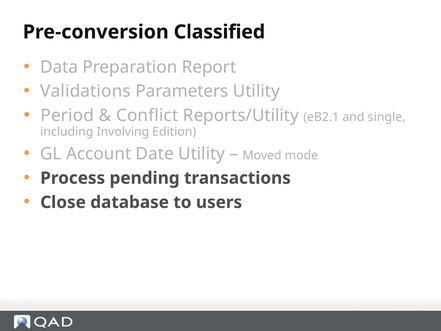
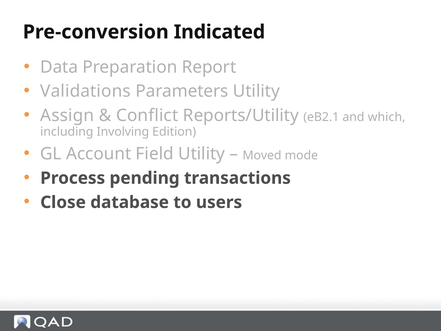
Classified: Classified -> Indicated
Period: Period -> Assign
single: single -> which
Date: Date -> Field
